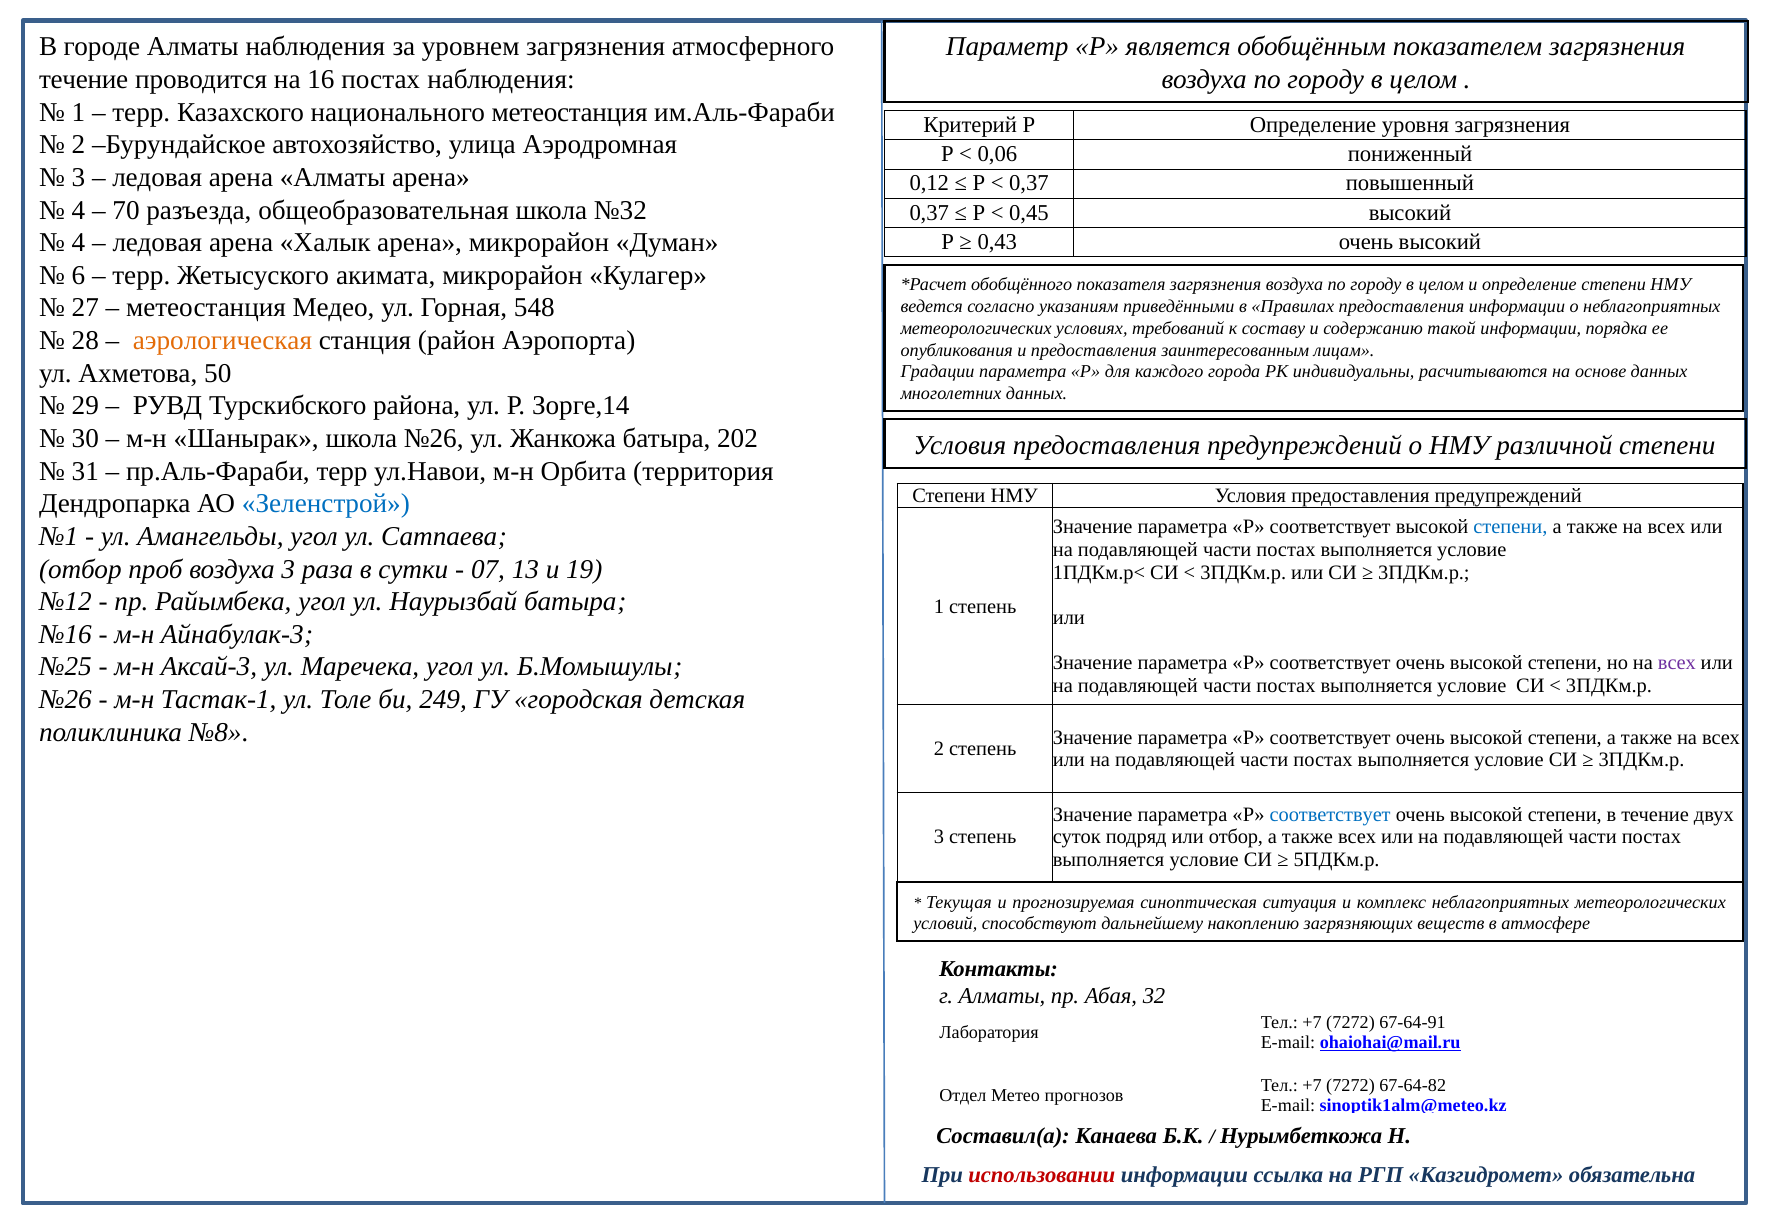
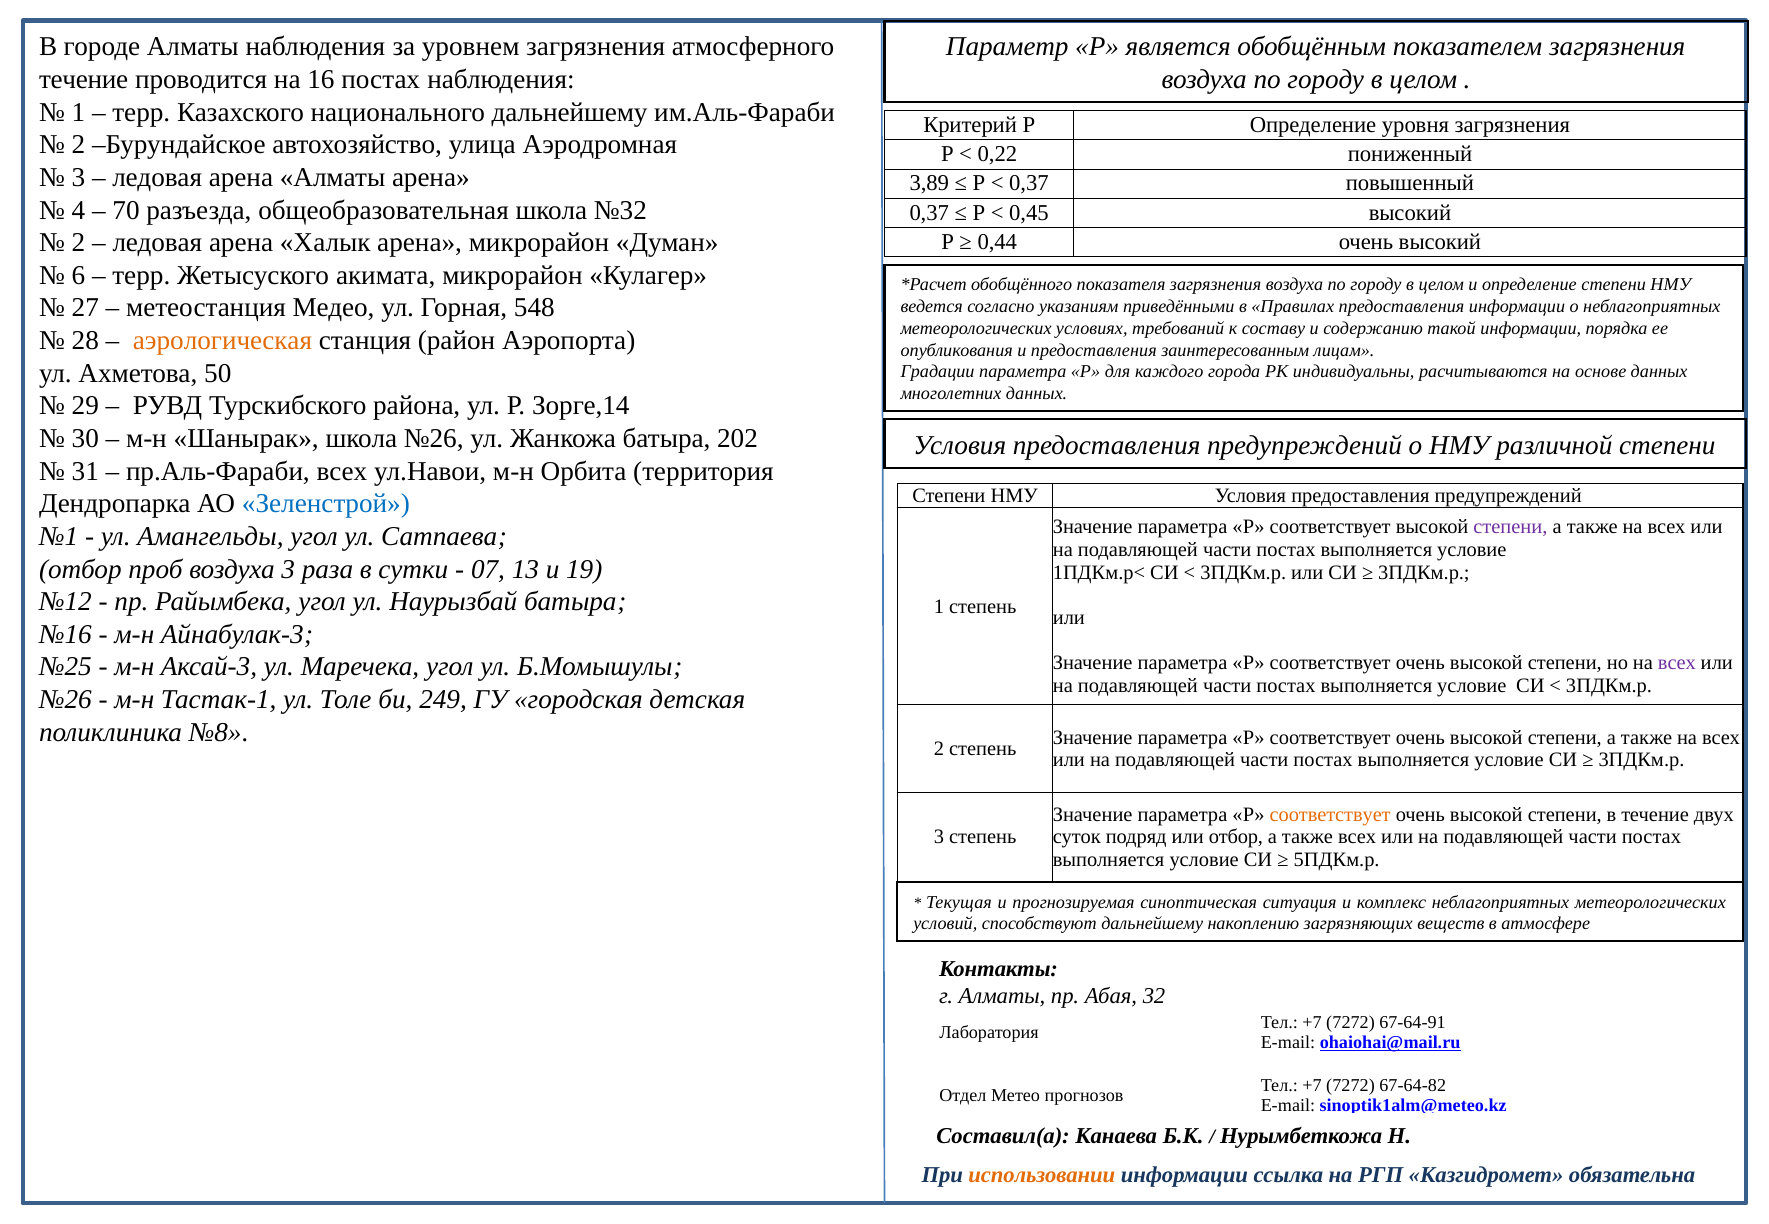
национального метеостанция: метеостанция -> дальнейшему
0,06: 0,06 -> 0,22
0,12: 0,12 -> 3,89
4 at (78, 243): 4 -> 2
0,43: 0,43 -> 0,44
пр.Аль-Фараби терр: терр -> всех
степени at (1510, 527) colour: blue -> purple
соответствует at (1330, 815) colour: blue -> orange
использовании colour: red -> orange
